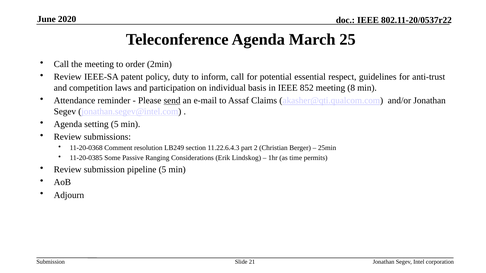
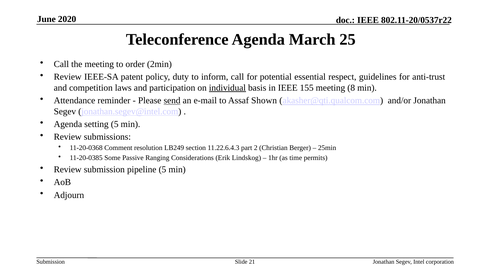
individual underline: none -> present
852: 852 -> 155
Claims: Claims -> Shown
